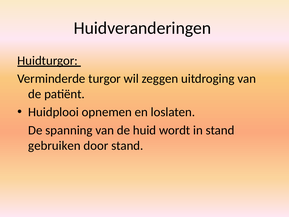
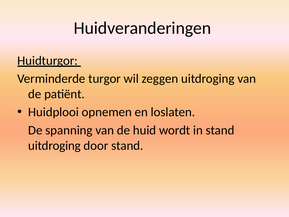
gebruiken at (54, 145): gebruiken -> uitdroging
